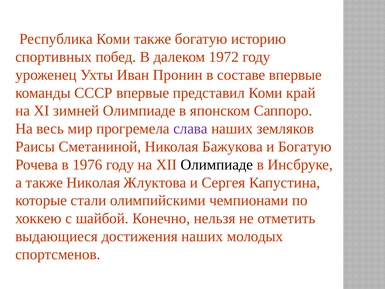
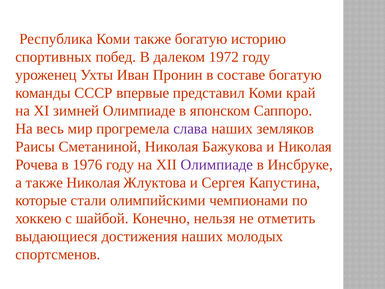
составе впервые: впервые -> богатую
и Богатую: Богатую -> Николая
Олимпиаде at (217, 164) colour: black -> purple
